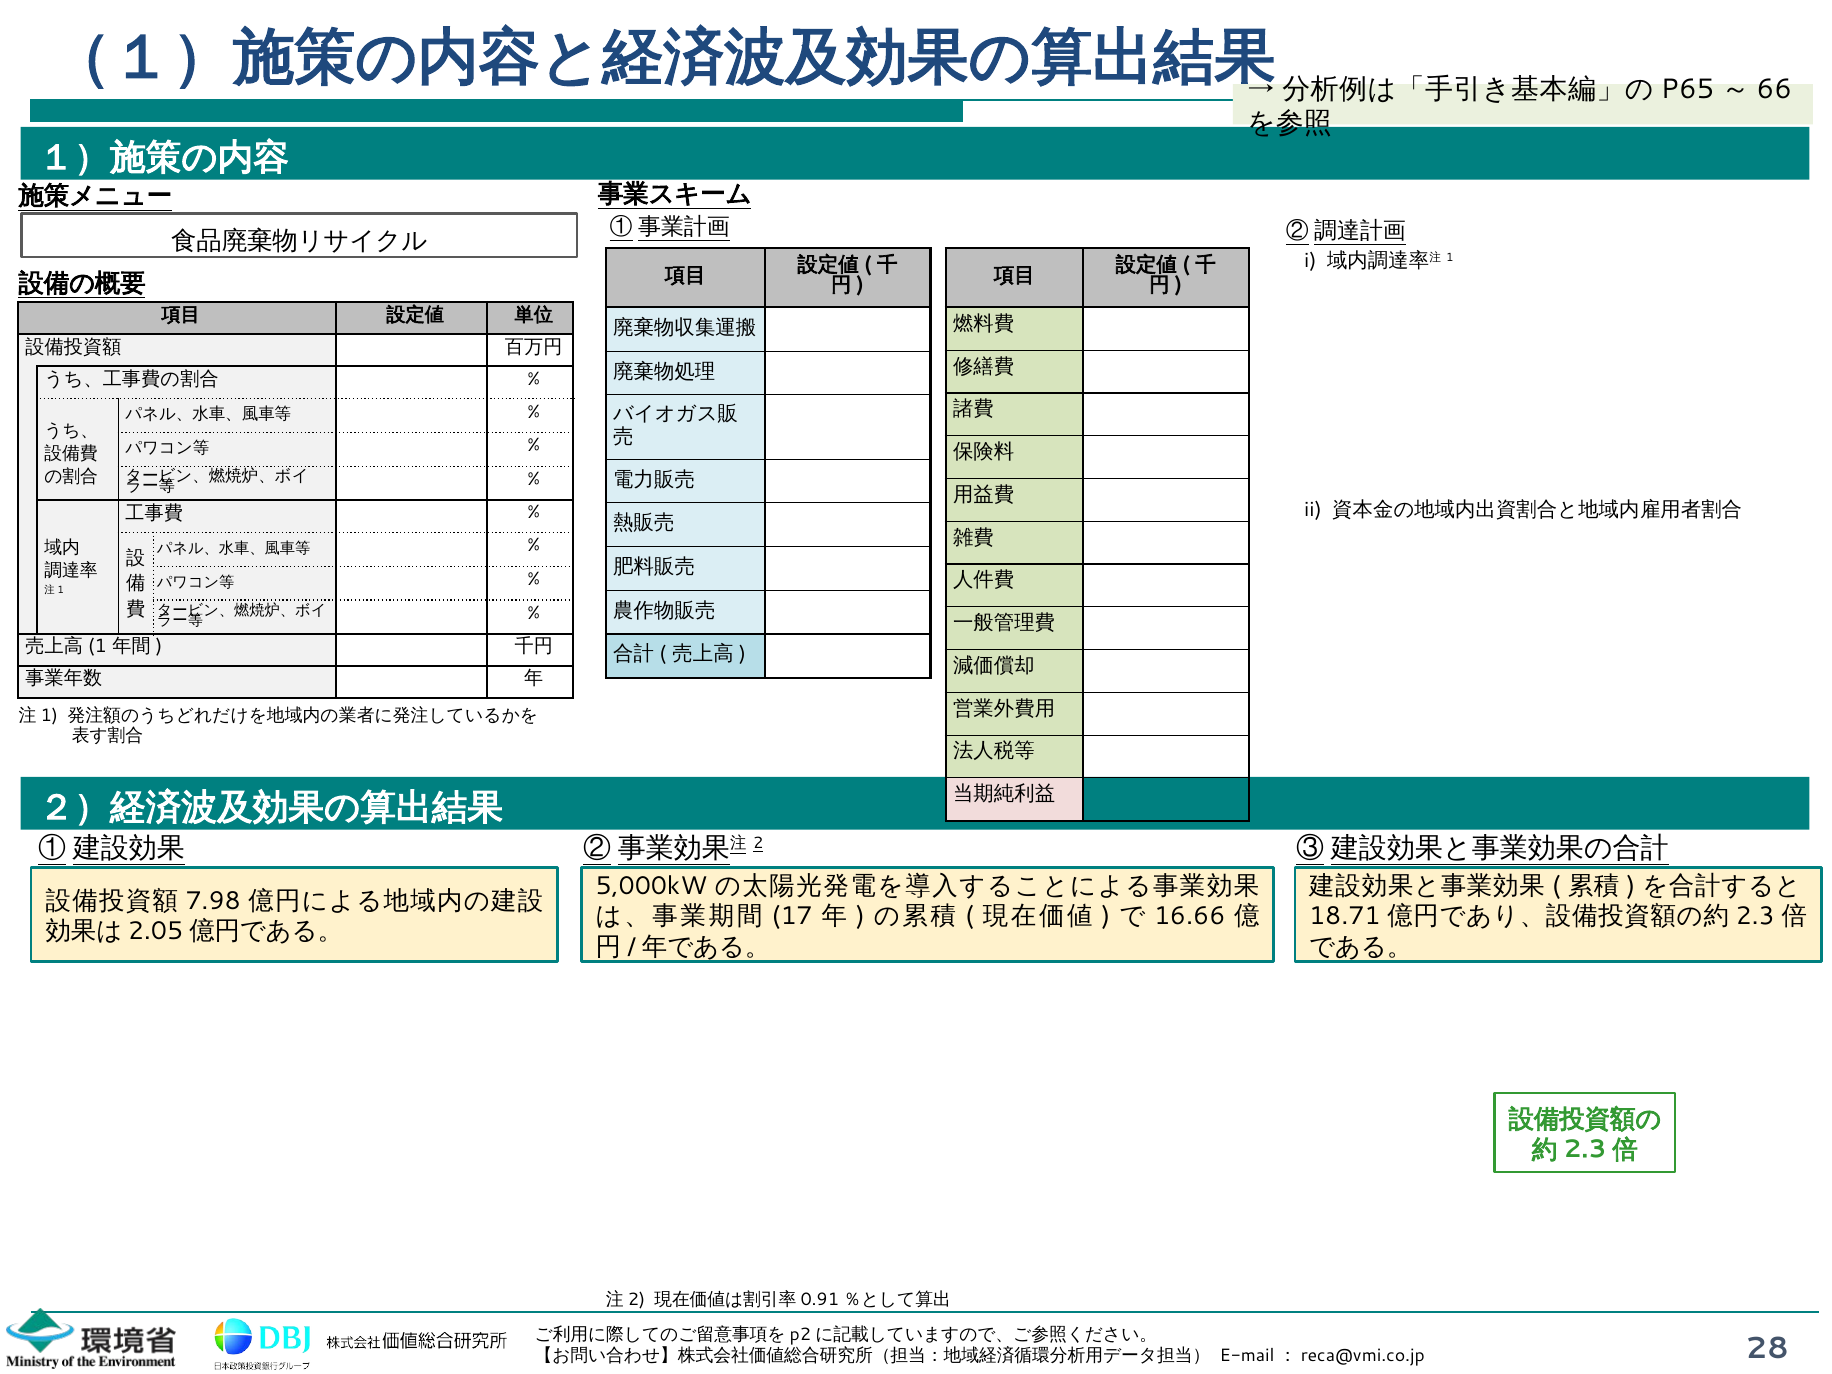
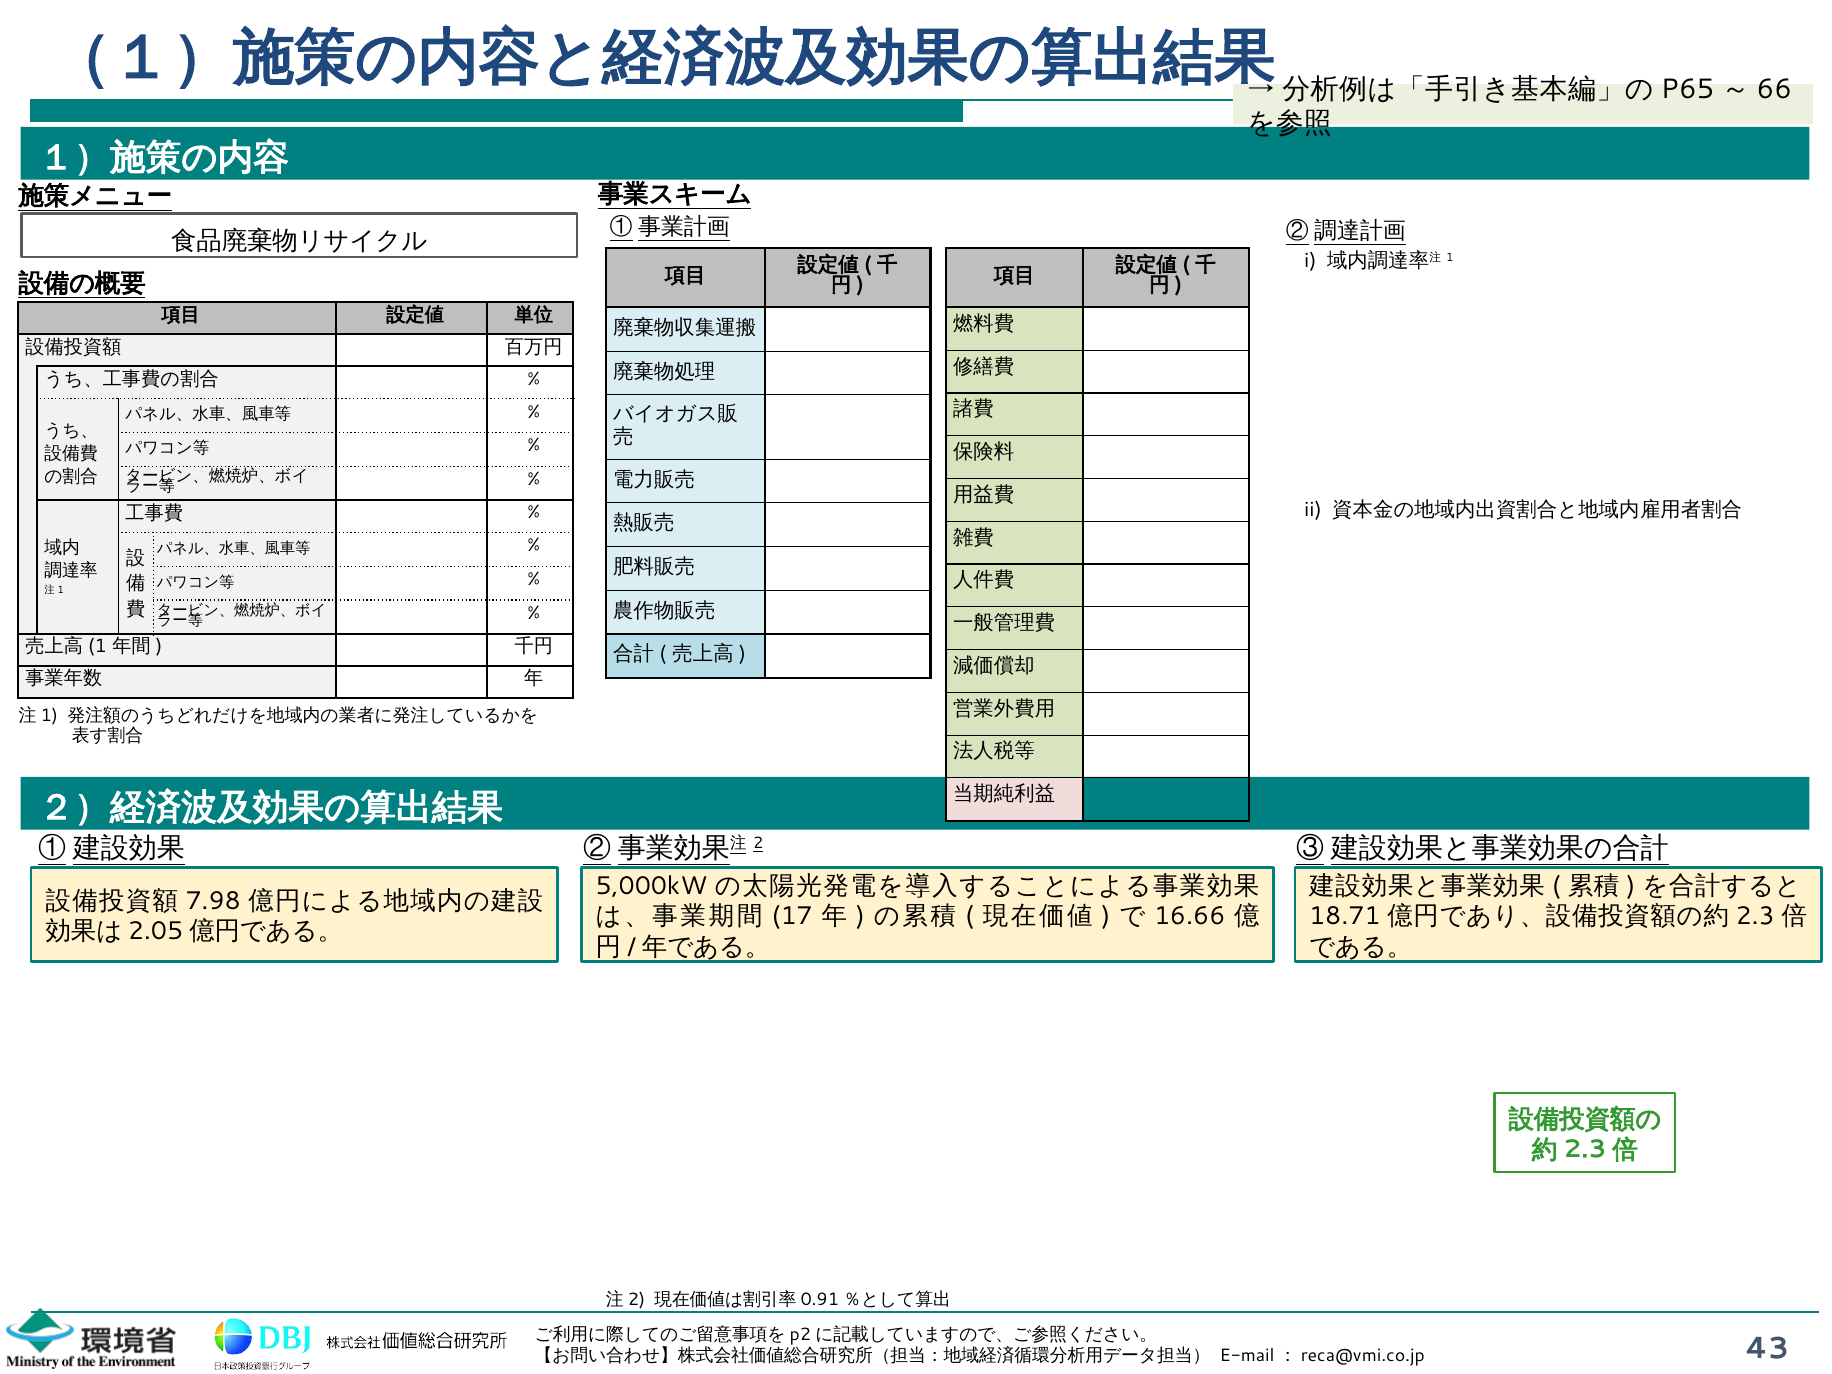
28: 28 -> 43
